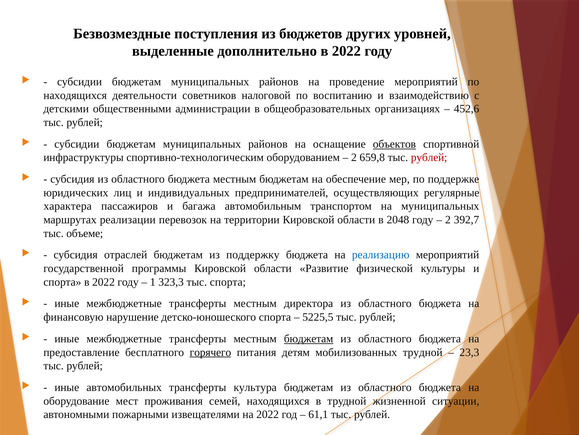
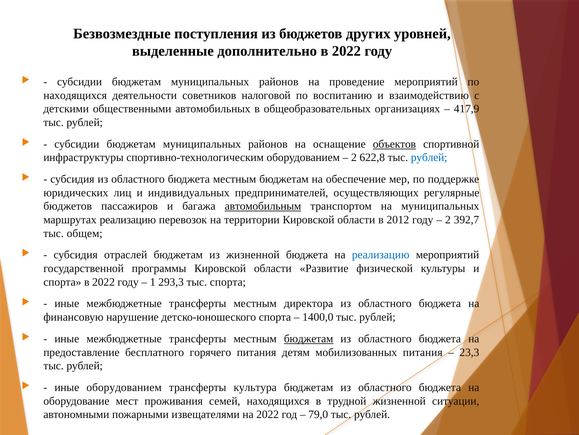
администрации: администрации -> автомобильных
452,6: 452,6 -> 417,9
659,8: 659,8 -> 622,8
рублей at (429, 157) colour: red -> blue
характера at (68, 206): характера -> бюджетов
автомобильным underline: none -> present
маршрутах реализации: реализации -> реализацию
2048: 2048 -> 2012
объеме: объеме -> общем
из поддержку: поддержку -> жизненной
323,3: 323,3 -> 293,3
5225,5: 5225,5 -> 1400,0
горячего underline: present -> none
мобилизованных трудной: трудной -> питания
иные автомобильных: автомобильных -> оборудованием
61,1: 61,1 -> 79,0
